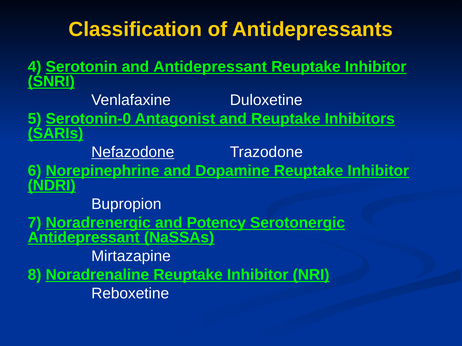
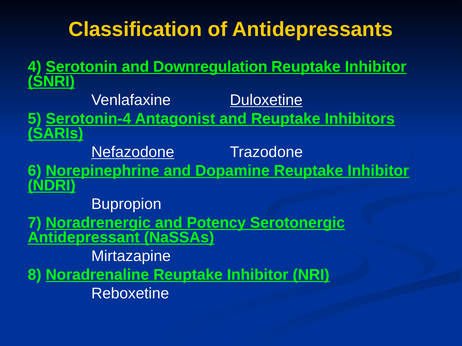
and Antidepressant: Antidepressant -> Downregulation
Duloxetine underline: none -> present
Serotonin-0: Serotonin-0 -> Serotonin-4
